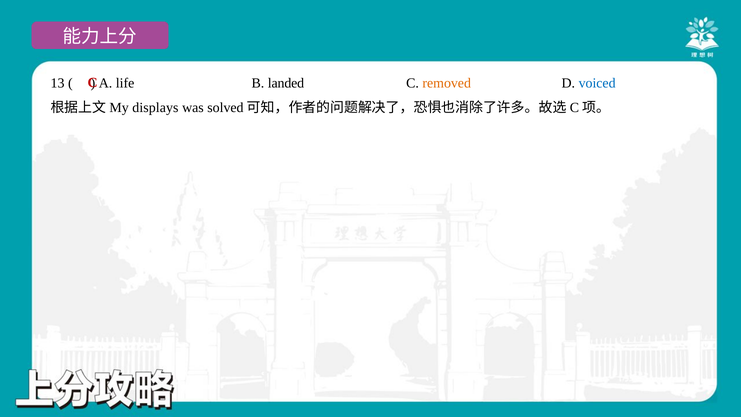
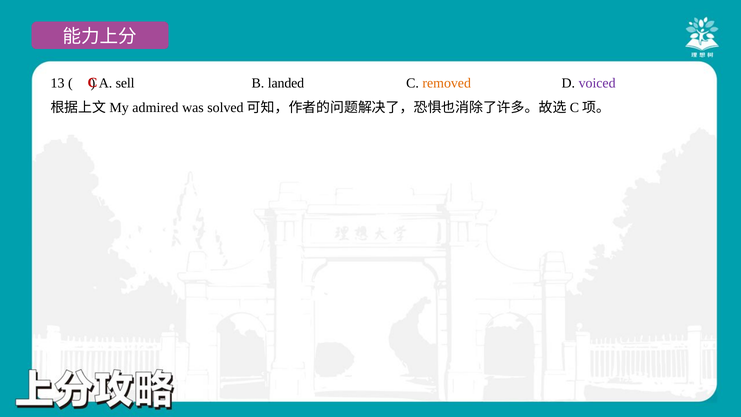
life: life -> sell
voiced colour: blue -> purple
displays: displays -> admired
